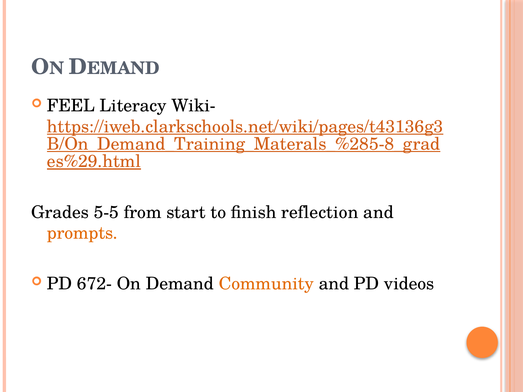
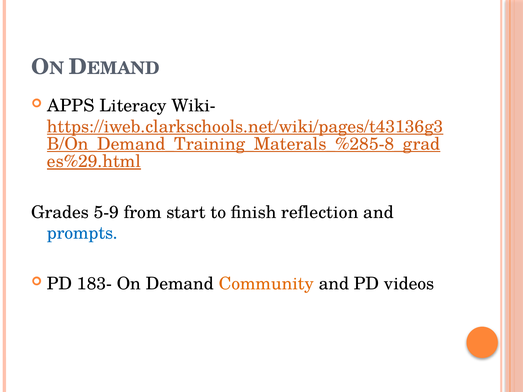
FEEL: FEEL -> APPS
5-5: 5-5 -> 5-9
prompts colour: orange -> blue
672-: 672- -> 183-
